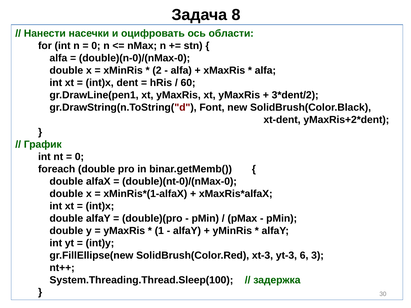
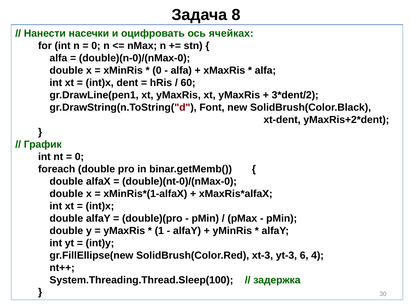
области: области -> ячейках
2 at (157, 71): 2 -> 0
3: 3 -> 4
